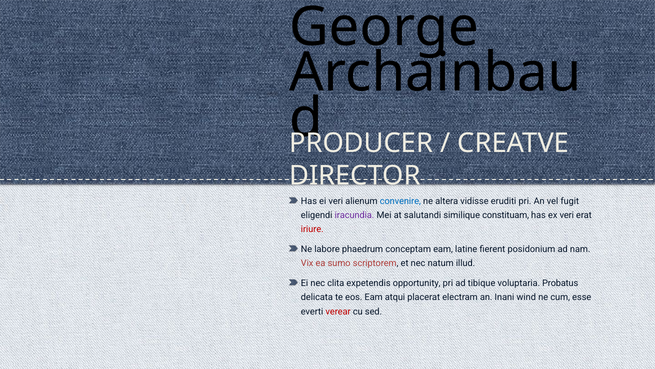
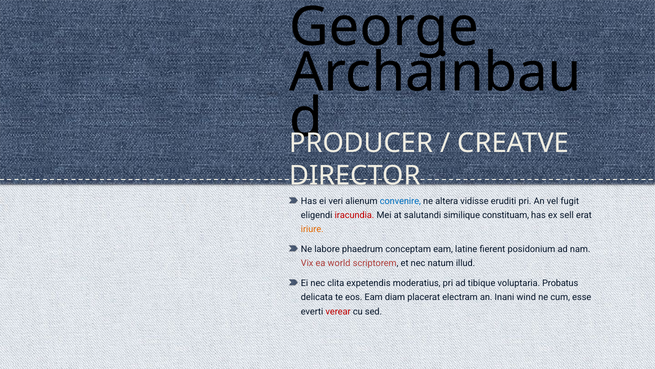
iracundia colour: purple -> red
ex veri: veri -> sell
iriure colour: red -> orange
sumo: sumo -> world
opportunity: opportunity -> moderatius
atqui: atqui -> diam
